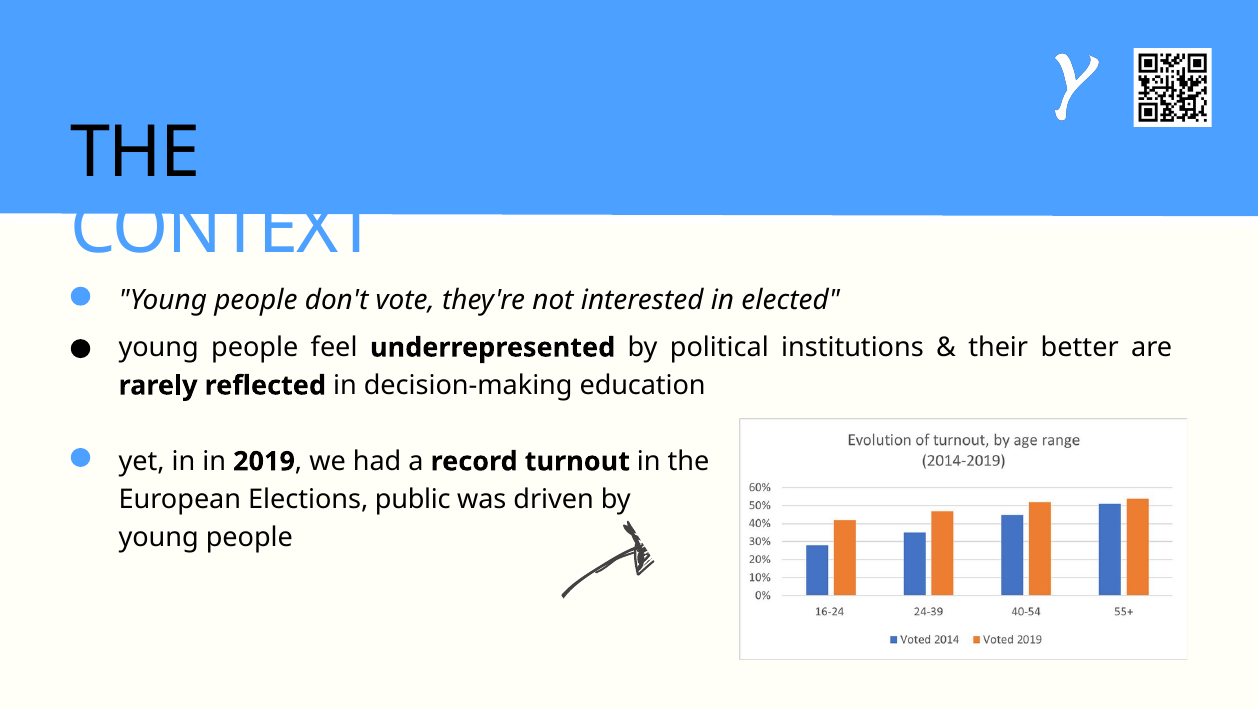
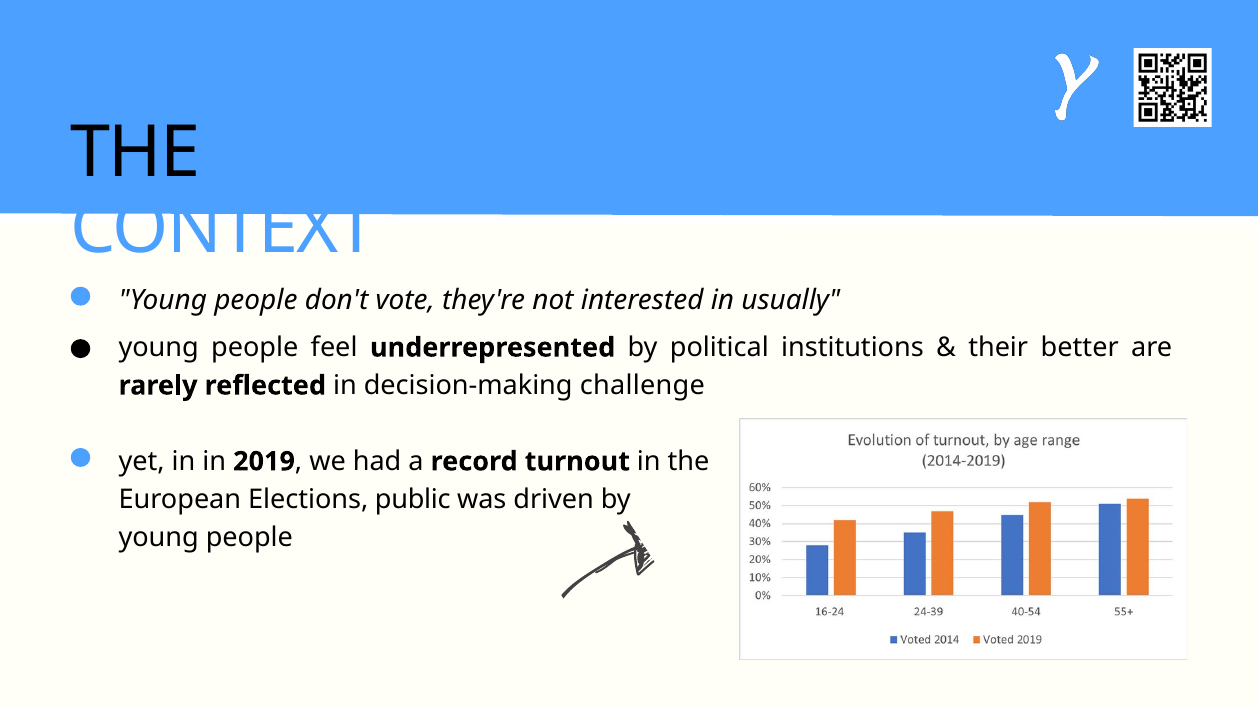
elected: elected -> usually
education: education -> challenge
